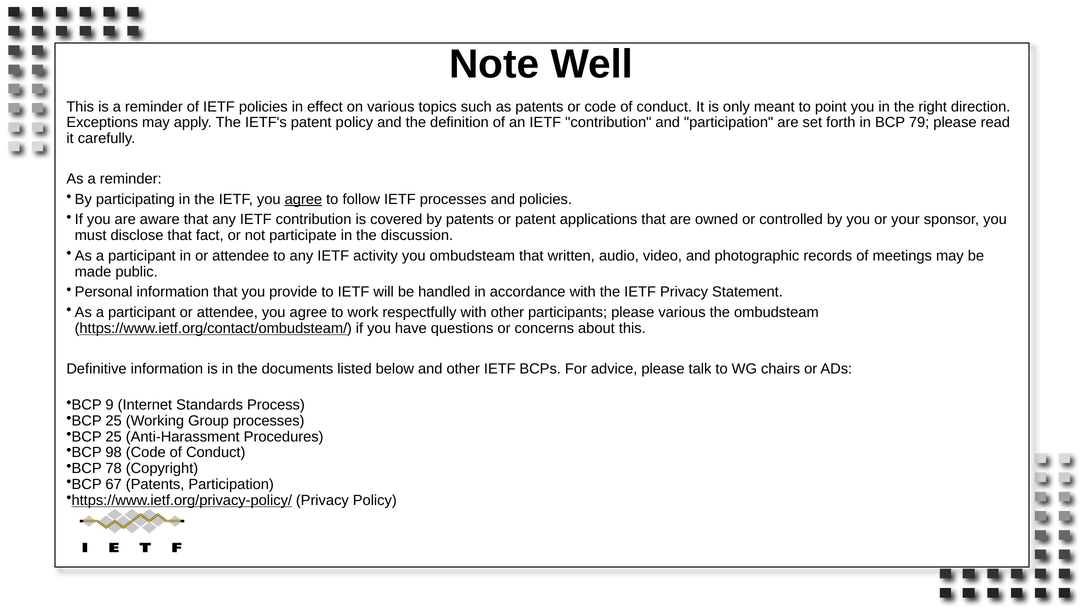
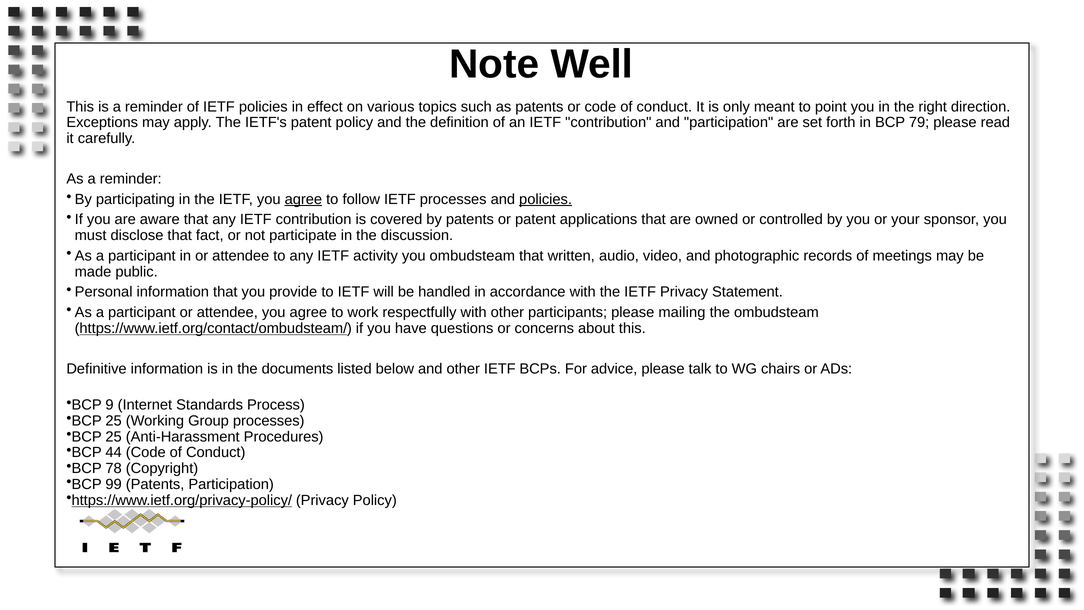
policies at (546, 199) underline: none -> present
please various: various -> mailing
98: 98 -> 44
67: 67 -> 99
